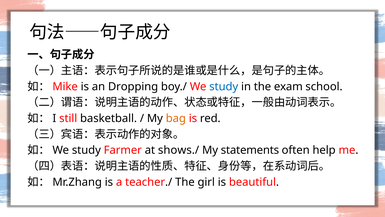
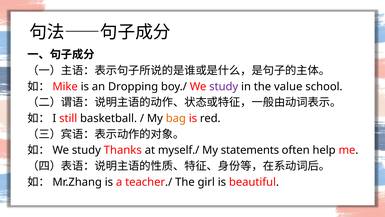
study at (224, 86) colour: blue -> purple
exam: exam -> value
Farmer: Farmer -> Thanks
shows./: shows./ -> myself./
